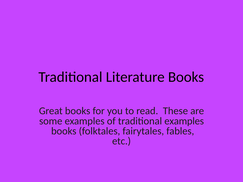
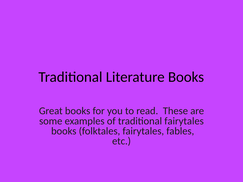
traditional examples: examples -> fairytales
